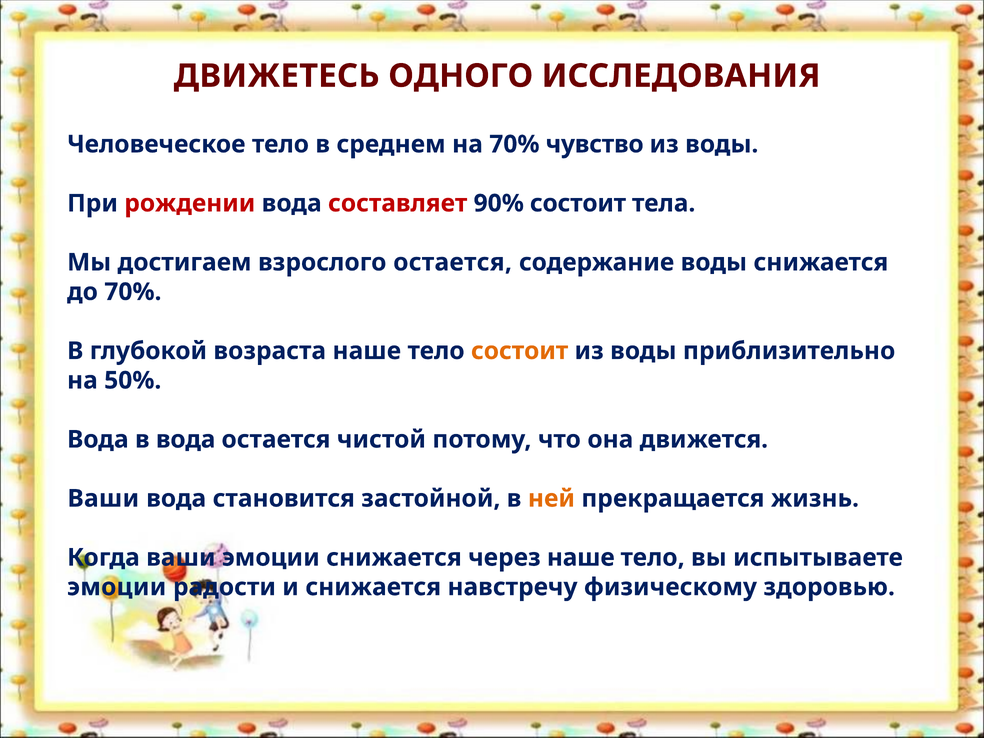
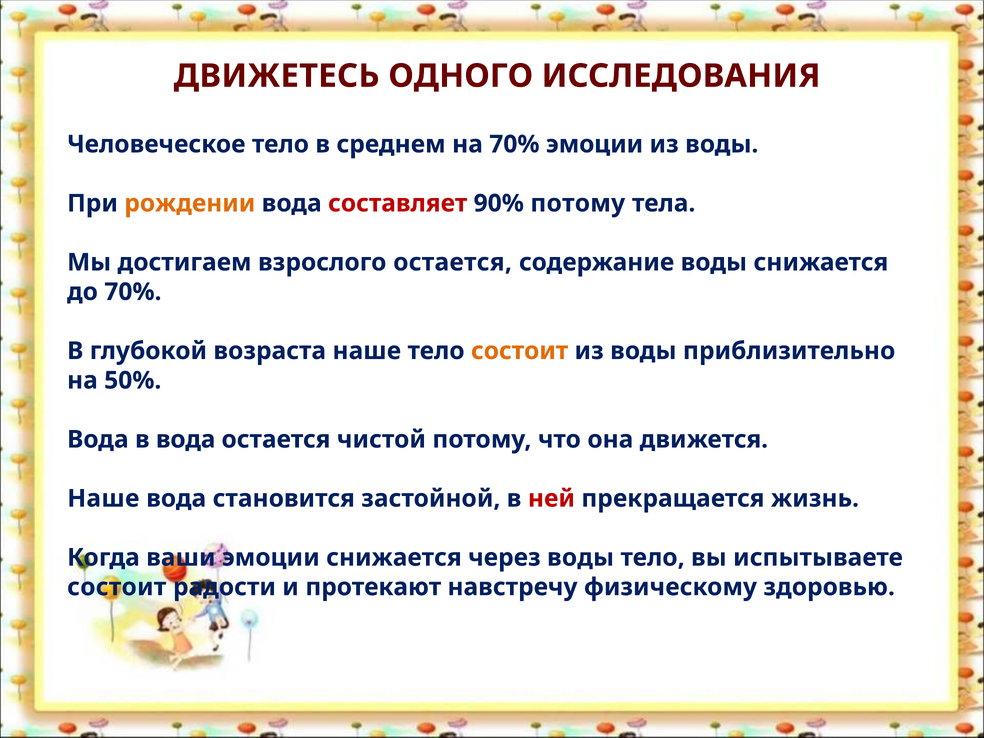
70% чувство: чувство -> эмоции
рождении colour: red -> orange
90% состоит: состоит -> потому
Ваши at (103, 499): Ваши -> Наше
ней colour: orange -> red
через наше: наше -> воды
эмоции at (117, 587): эмоции -> состоит
и снижается: снижается -> протекают
